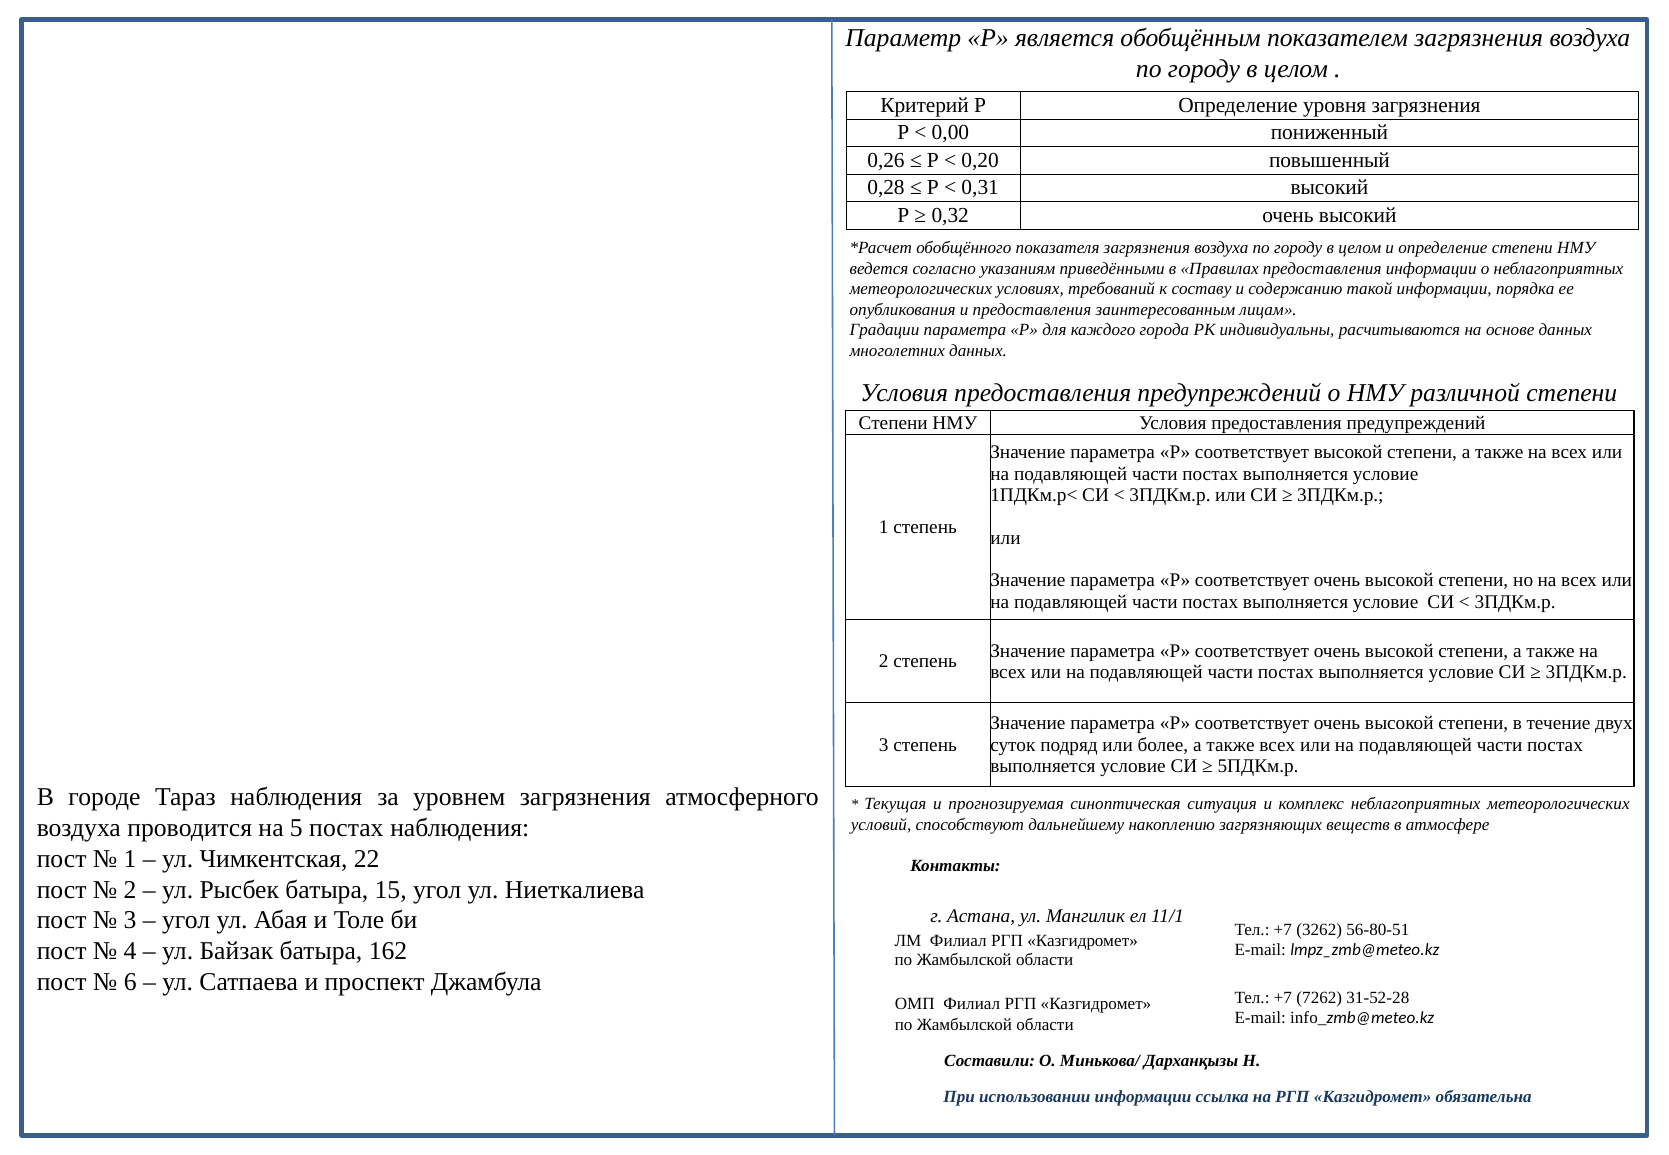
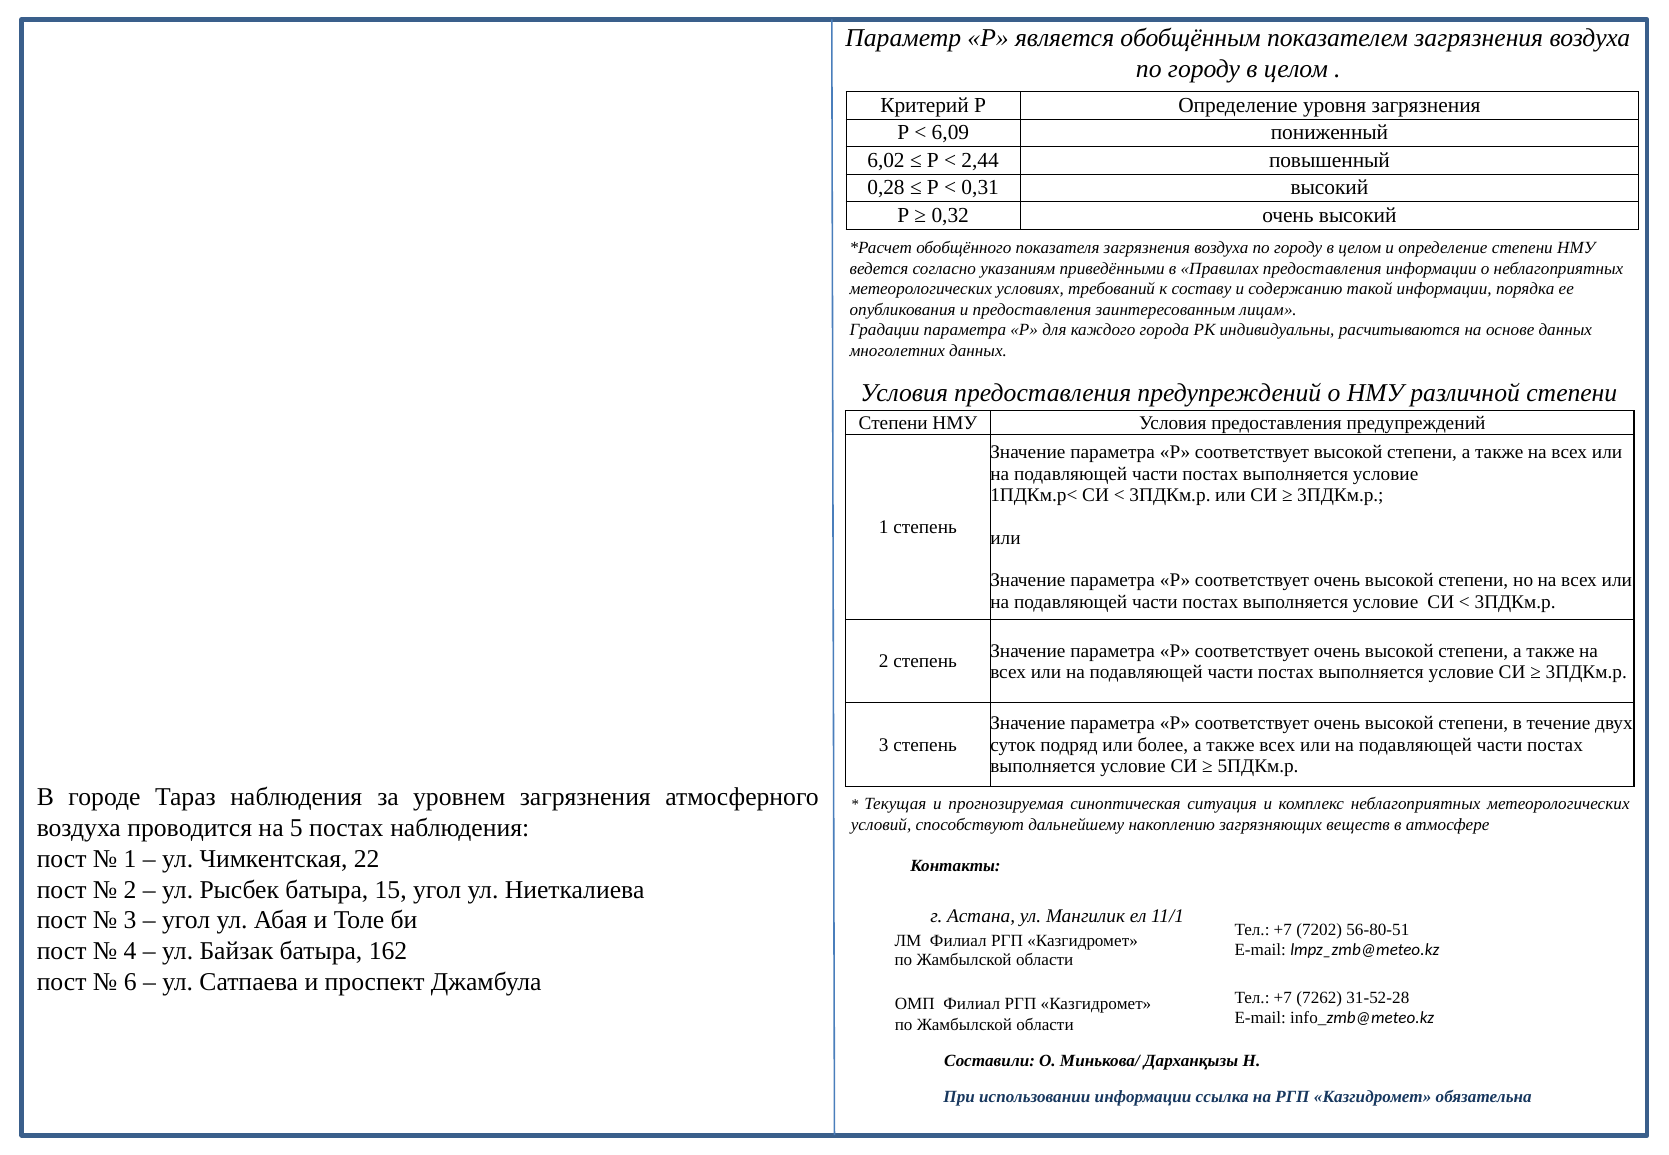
0,00: 0,00 -> 6,09
0,26: 0,26 -> 6,02
0,20: 0,20 -> 2,44
3262: 3262 -> 7202
